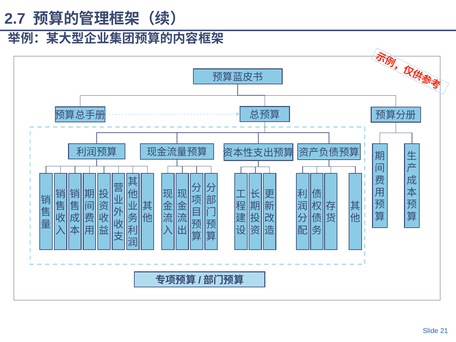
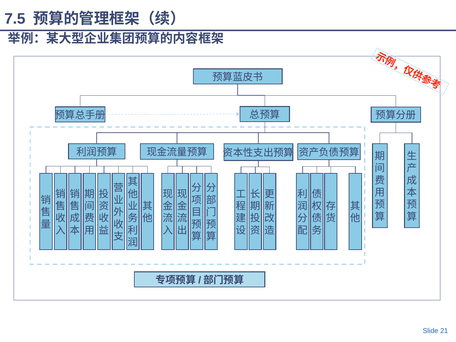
2.7: 2.7 -> 7.5
